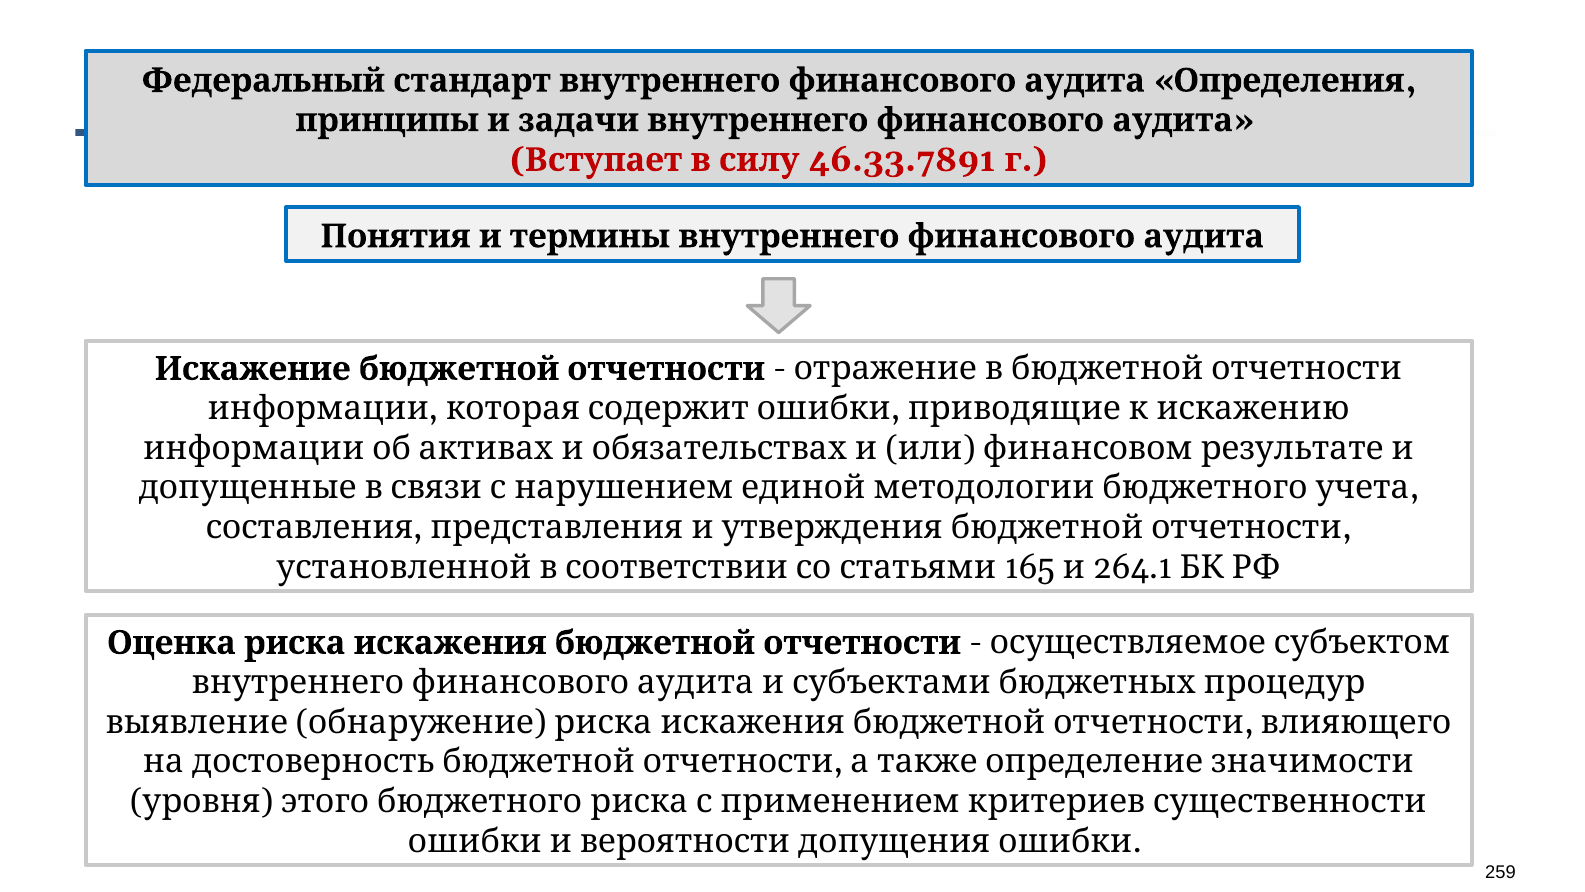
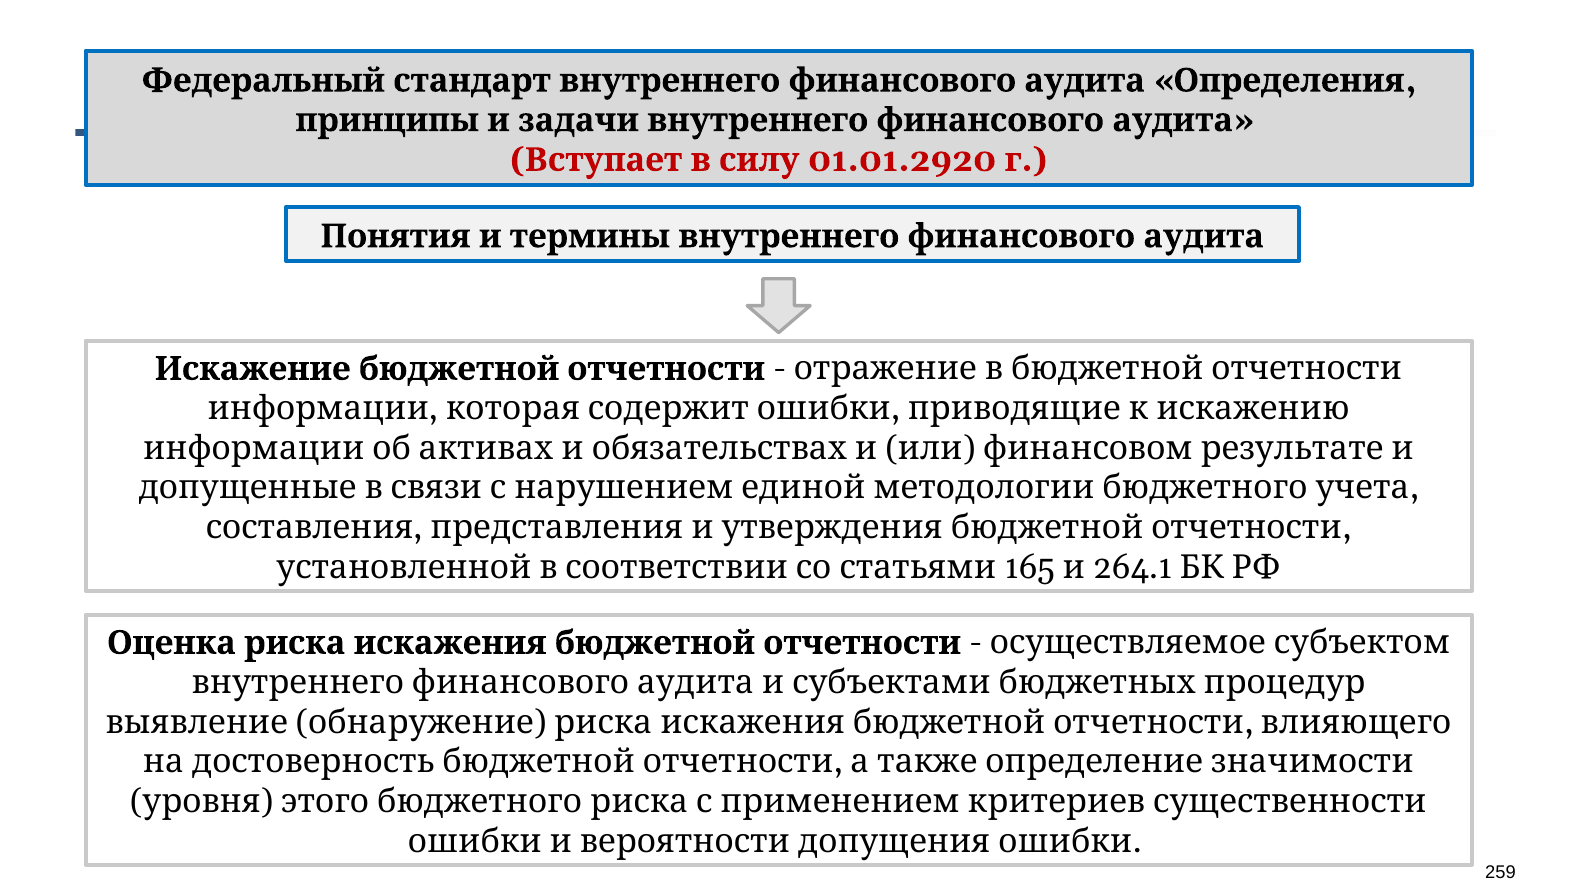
46.33.7891: 46.33.7891 -> 01.01.2920
